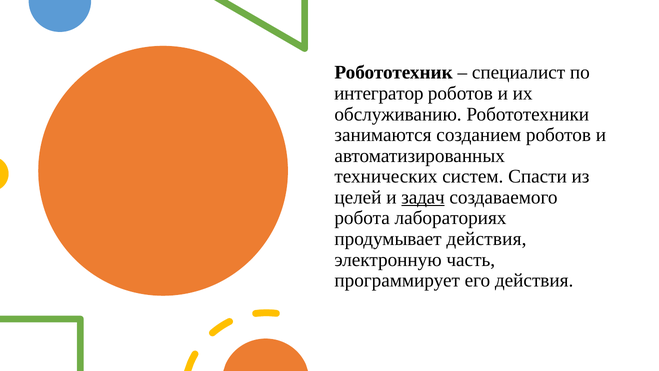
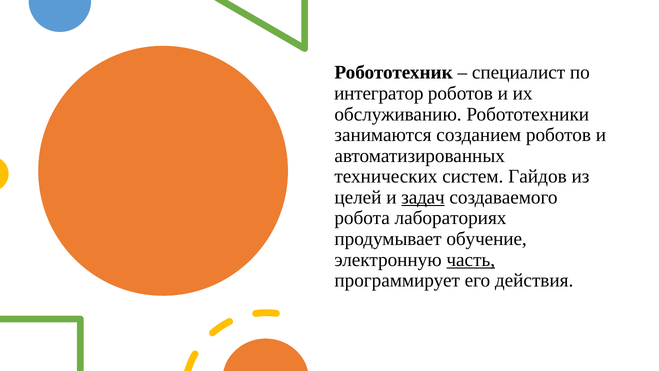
Спасти: Спасти -> Гайдов
продумывает действия: действия -> обучение
часть underline: none -> present
